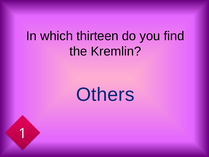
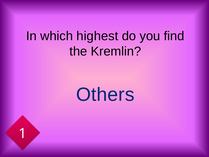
thirteen: thirteen -> highest
